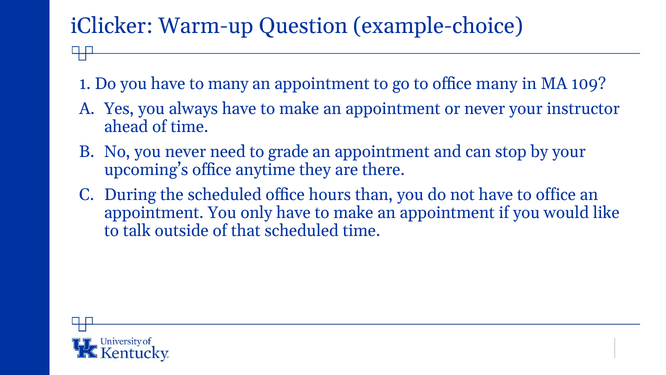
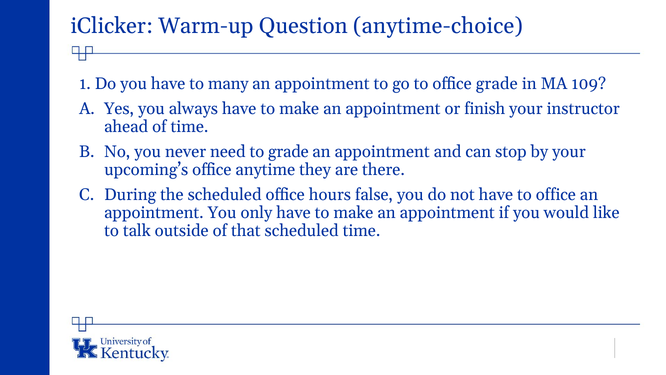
example-choice: example-choice -> anytime-choice
office many: many -> grade
or never: never -> finish
than: than -> false
